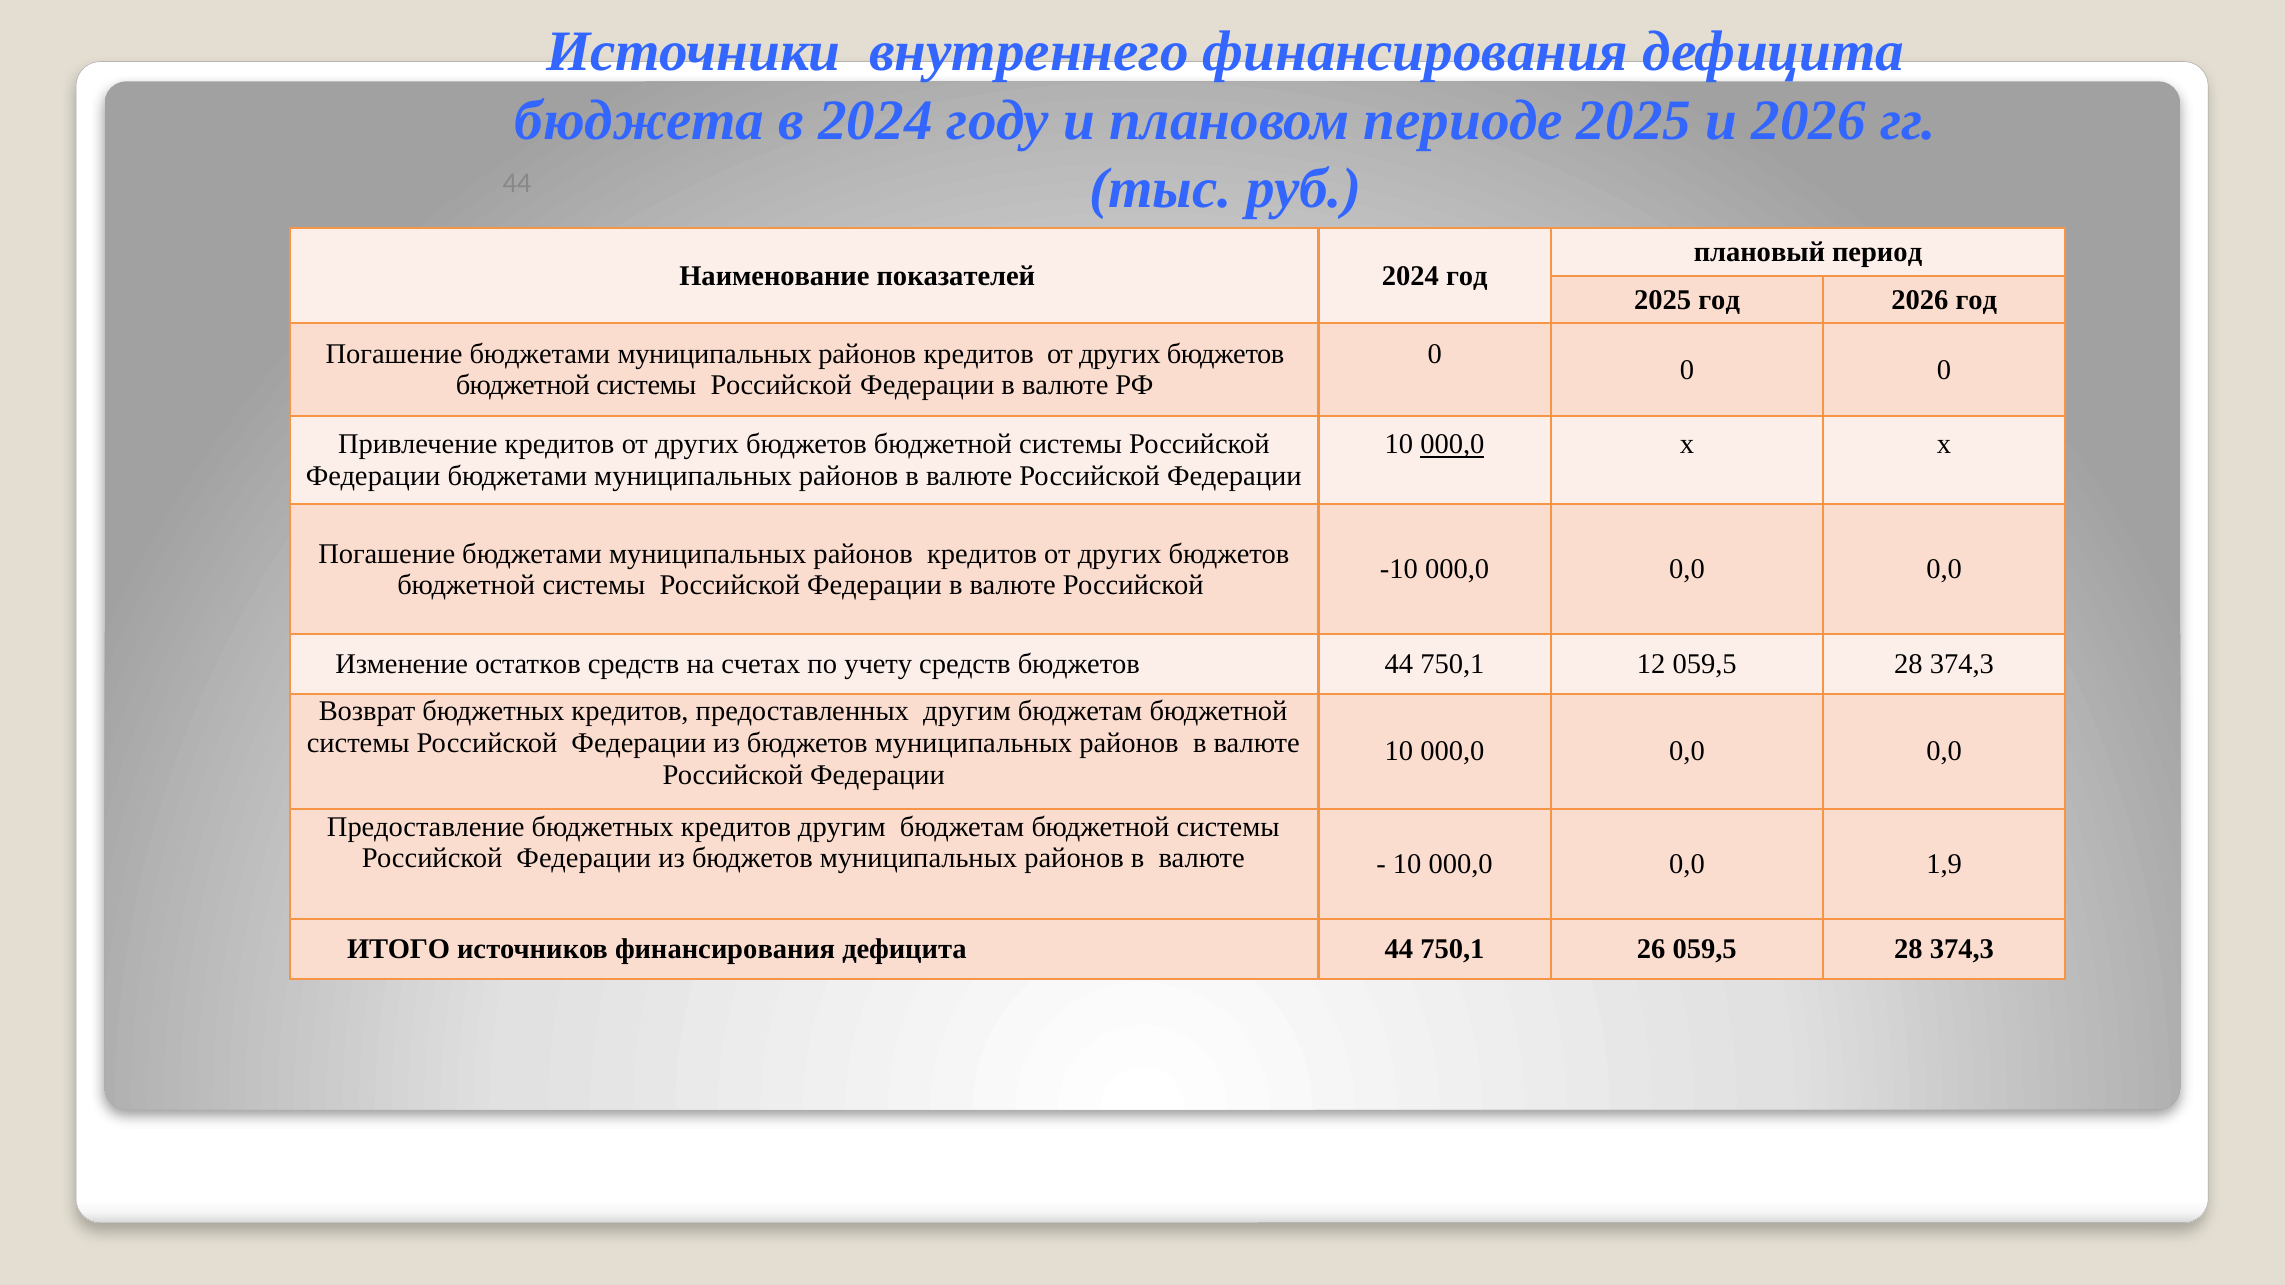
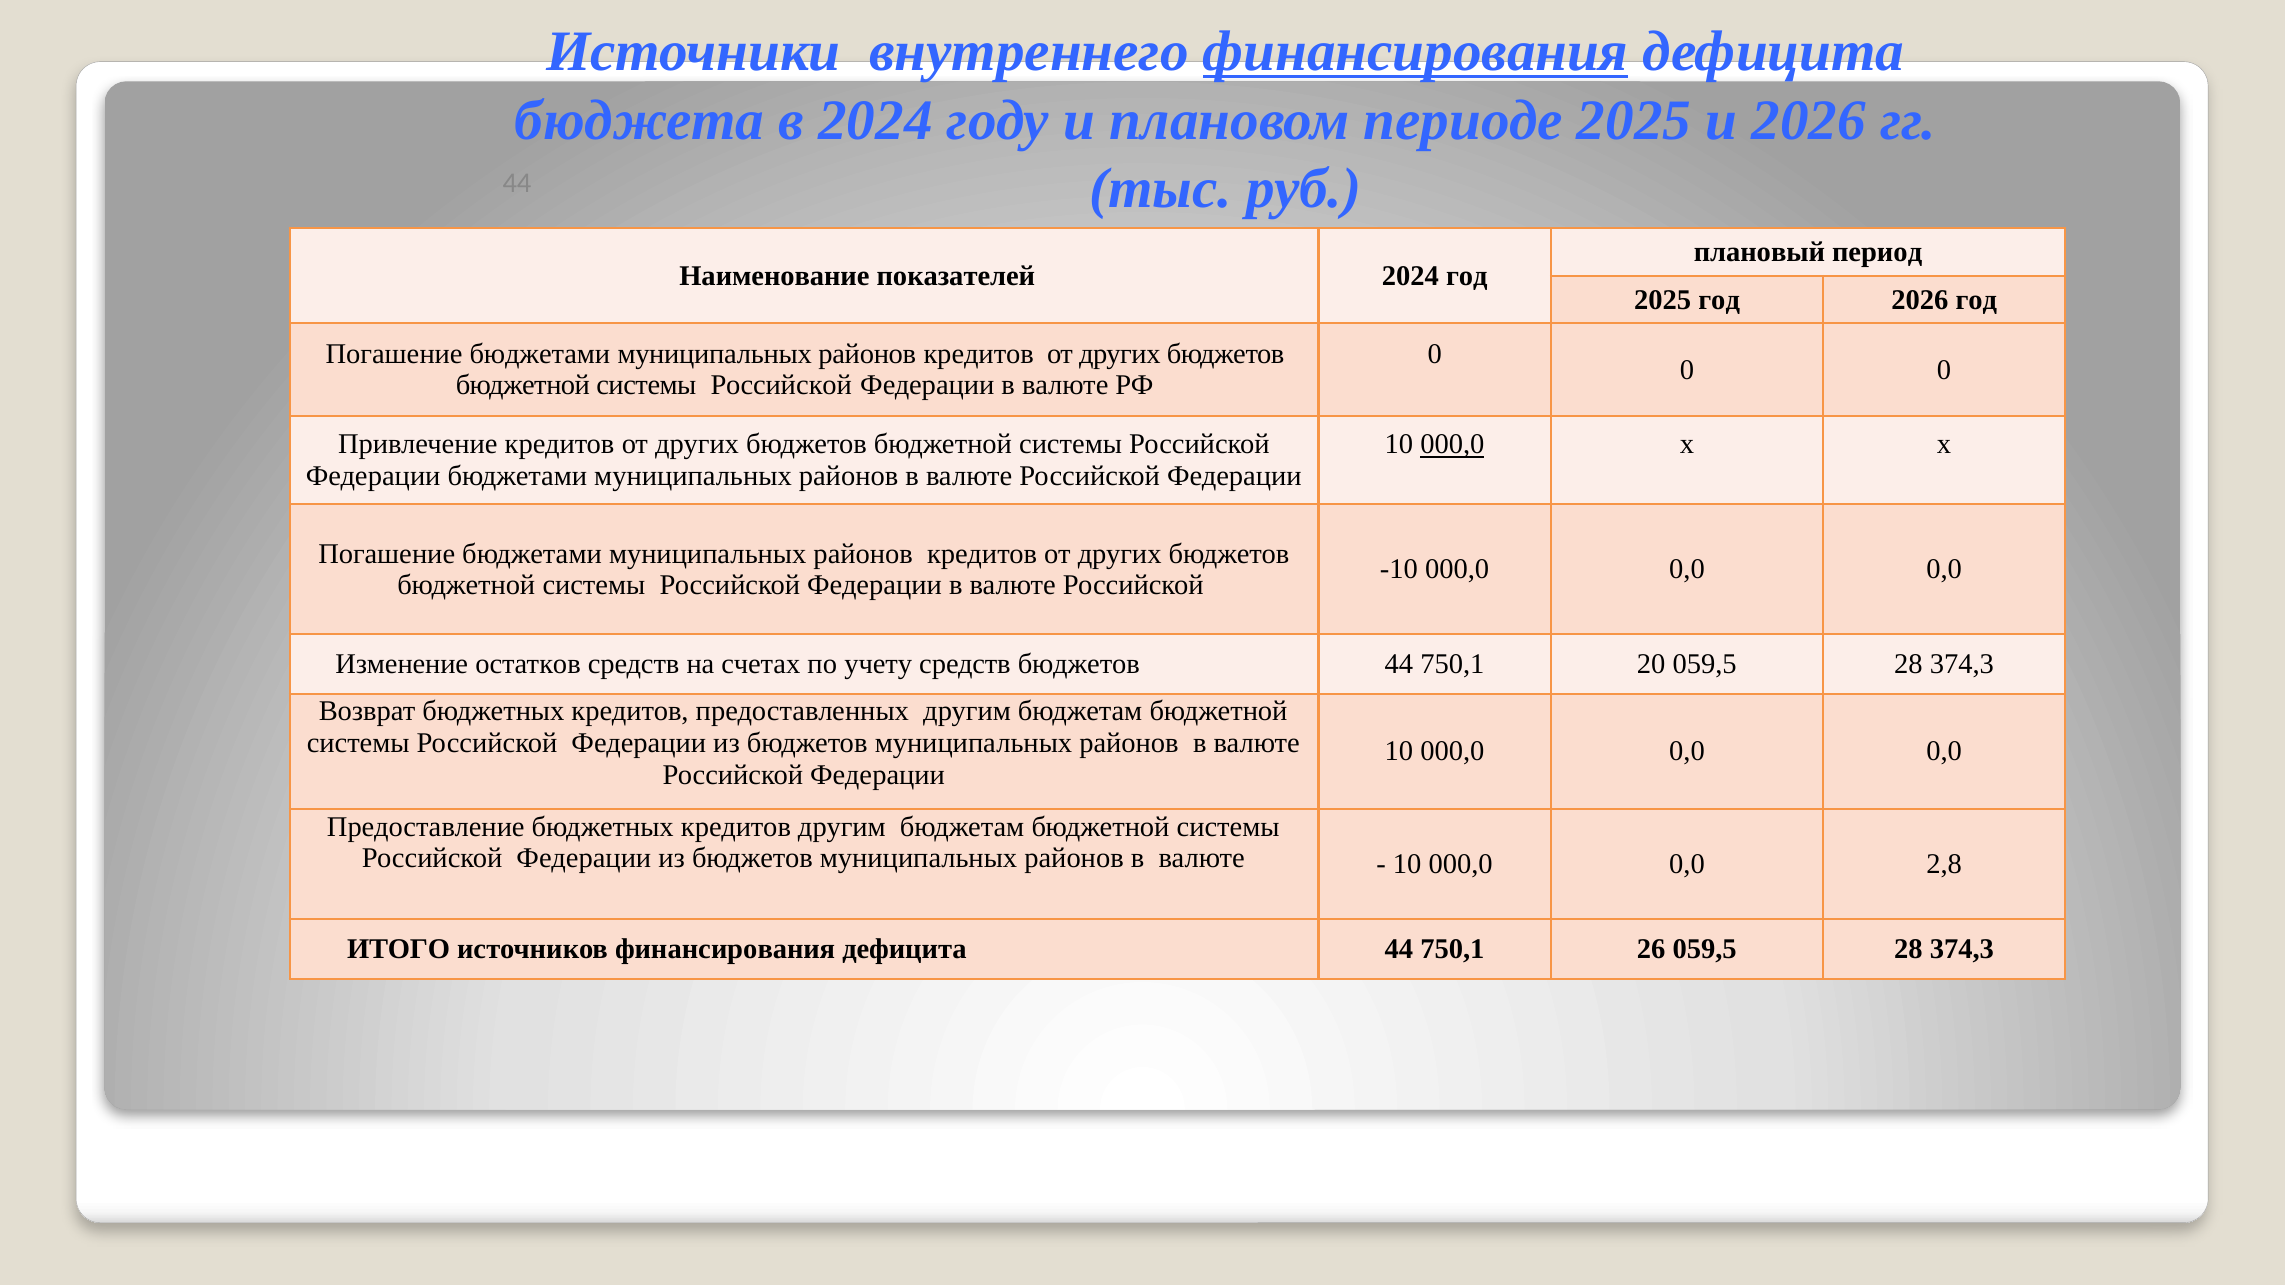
финансирования at (1416, 52) underline: none -> present
12: 12 -> 20
1,9: 1,9 -> 2,8
